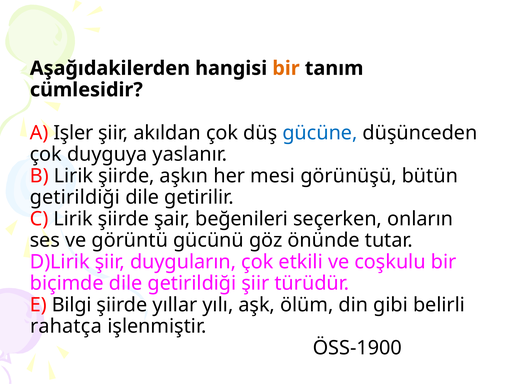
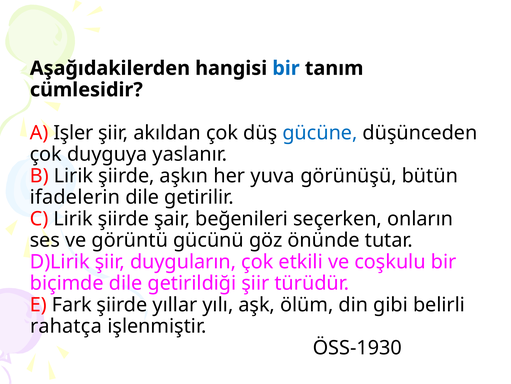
bir at (286, 68) colour: orange -> blue
mesi: mesi -> yuva
getirildiği at (75, 197): getirildiği -> ifadelerin
Bilgi: Bilgi -> Fark
ÖSS-1900: ÖSS-1900 -> ÖSS-1930
